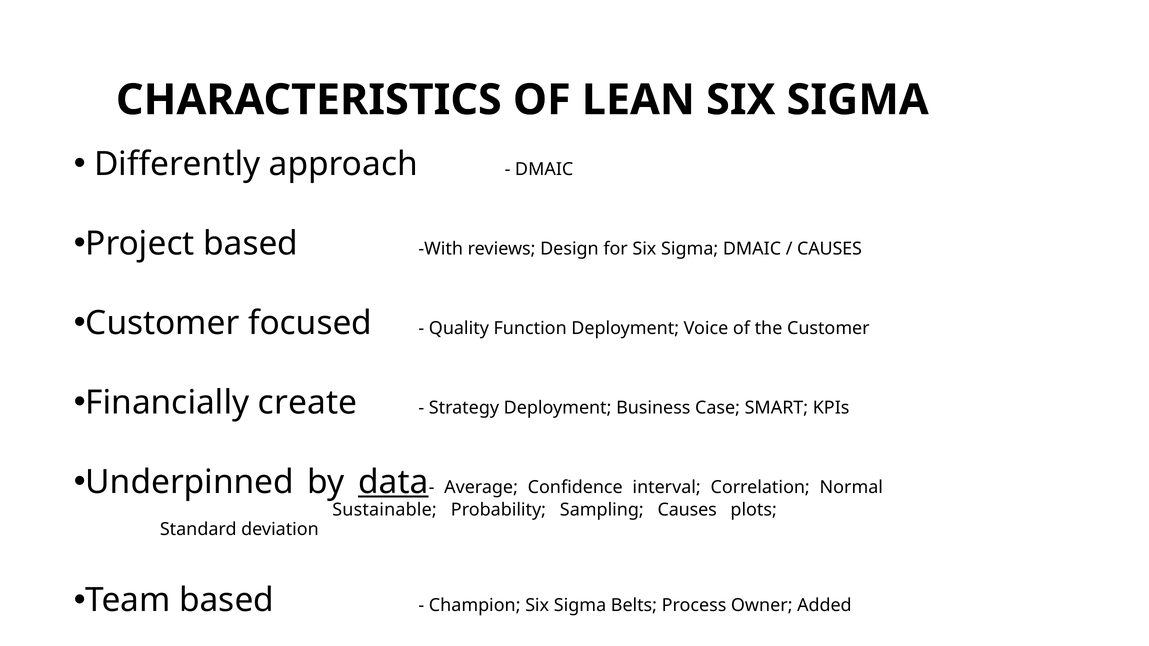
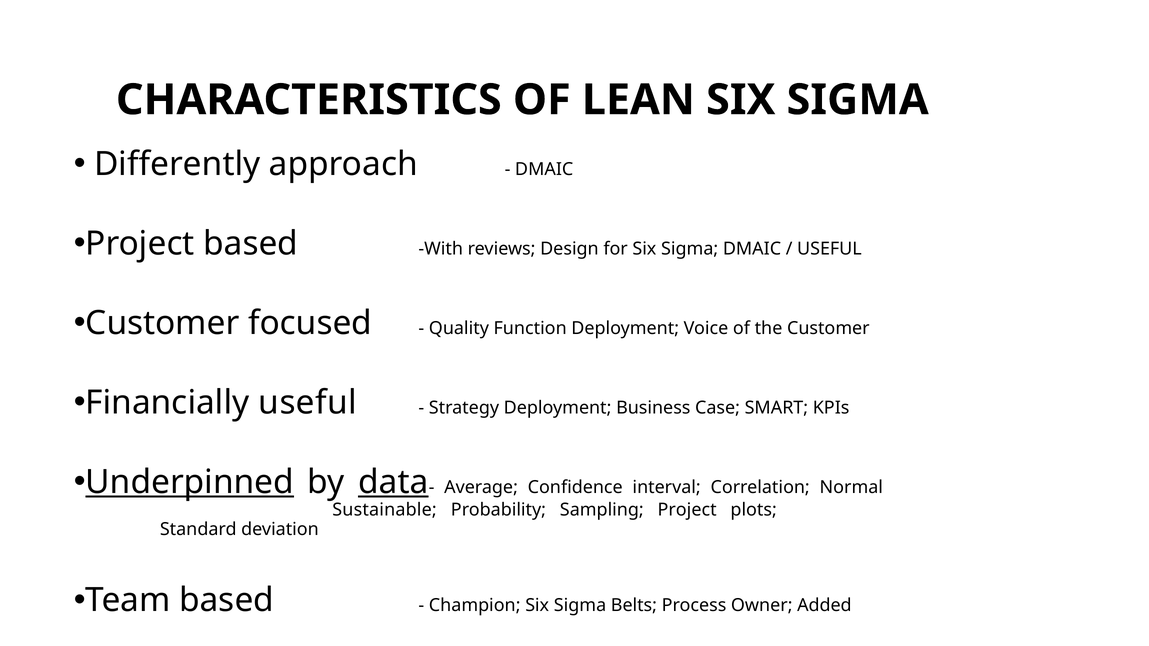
CAUSES at (829, 249): CAUSES -> USEFUL
Financially create: create -> useful
Underpinned underline: none -> present
Sampling Causes: Causes -> Project
